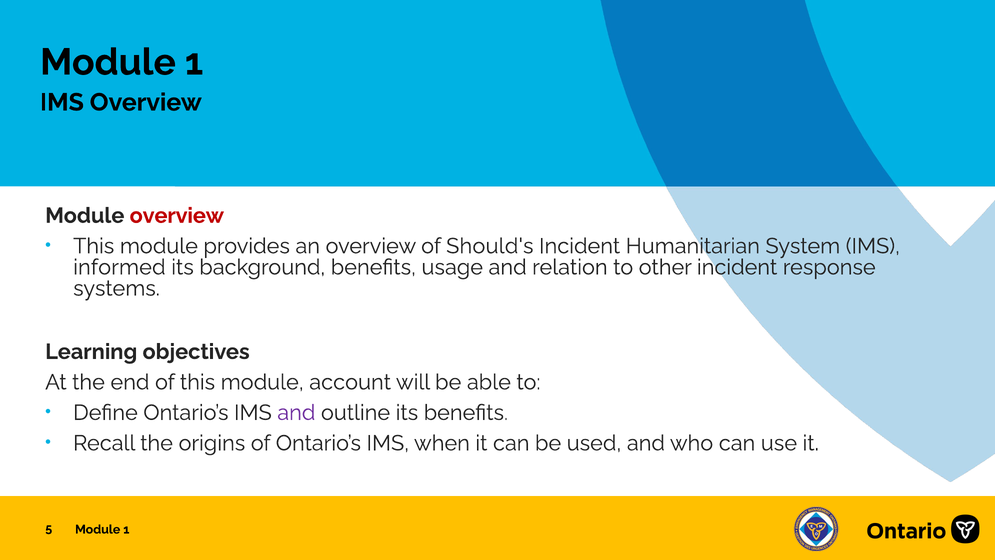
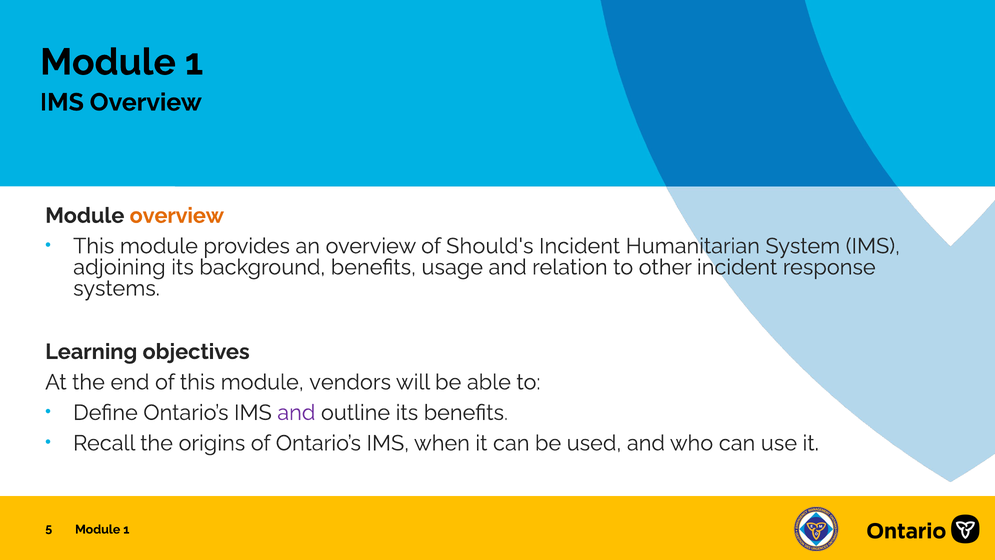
overview at (177, 215) colour: red -> orange
informed: informed -> adjoining
account: account -> vendors
